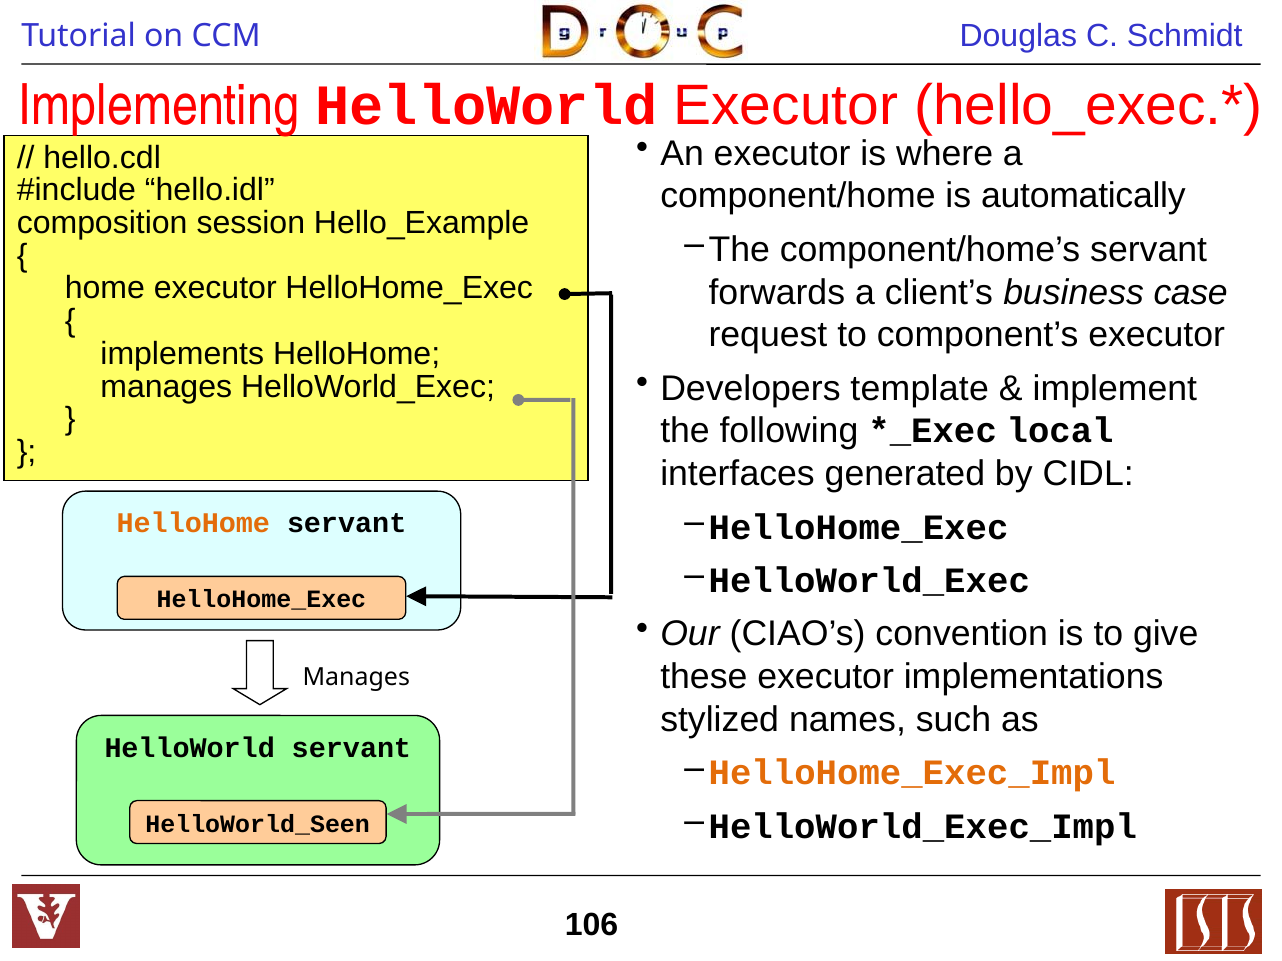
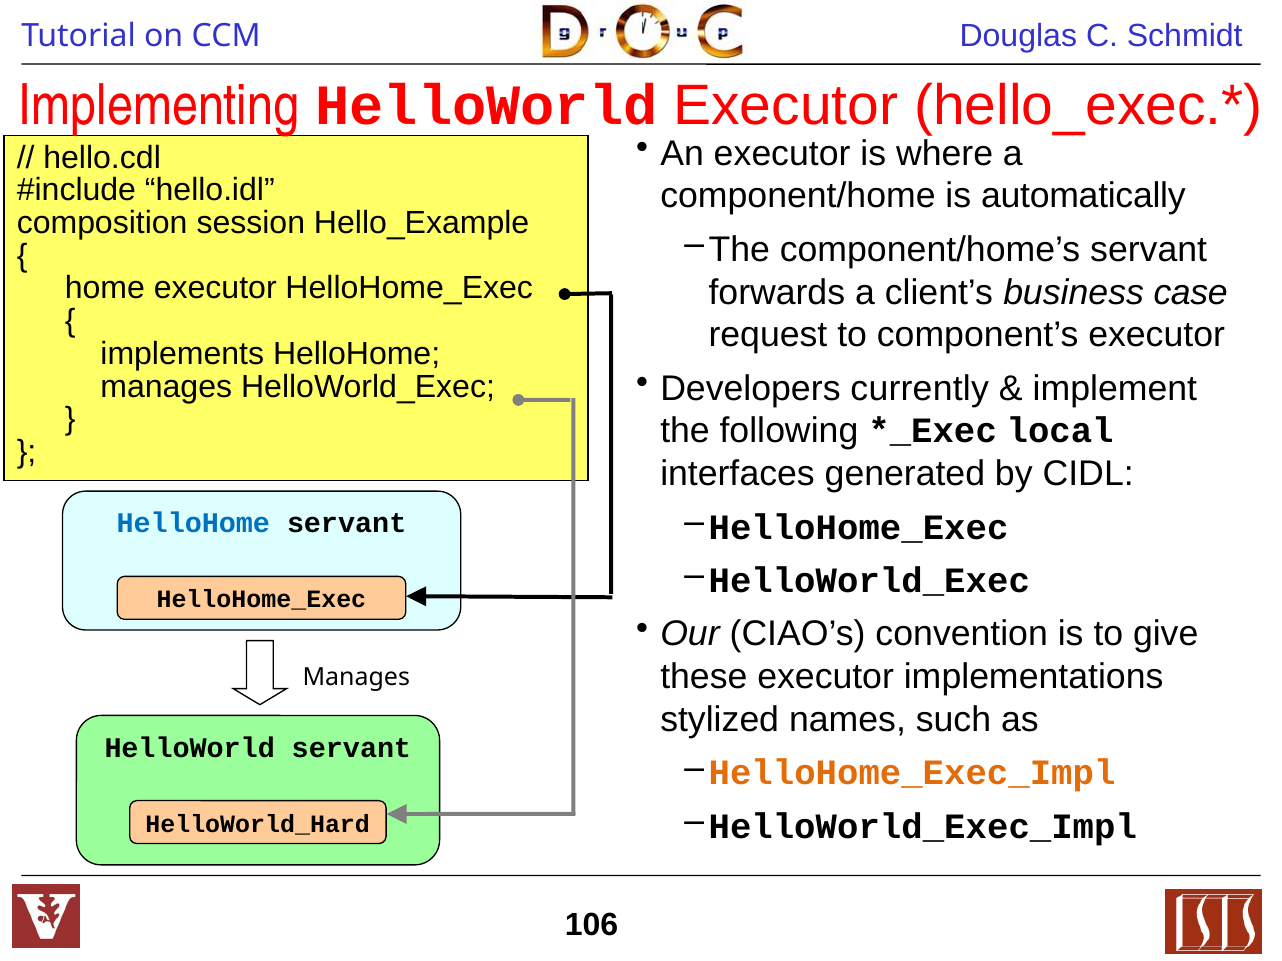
template: template -> currently
HelloHome at (193, 524) colour: orange -> blue
HelloWorld_Seen: HelloWorld_Seen -> HelloWorld_Hard
